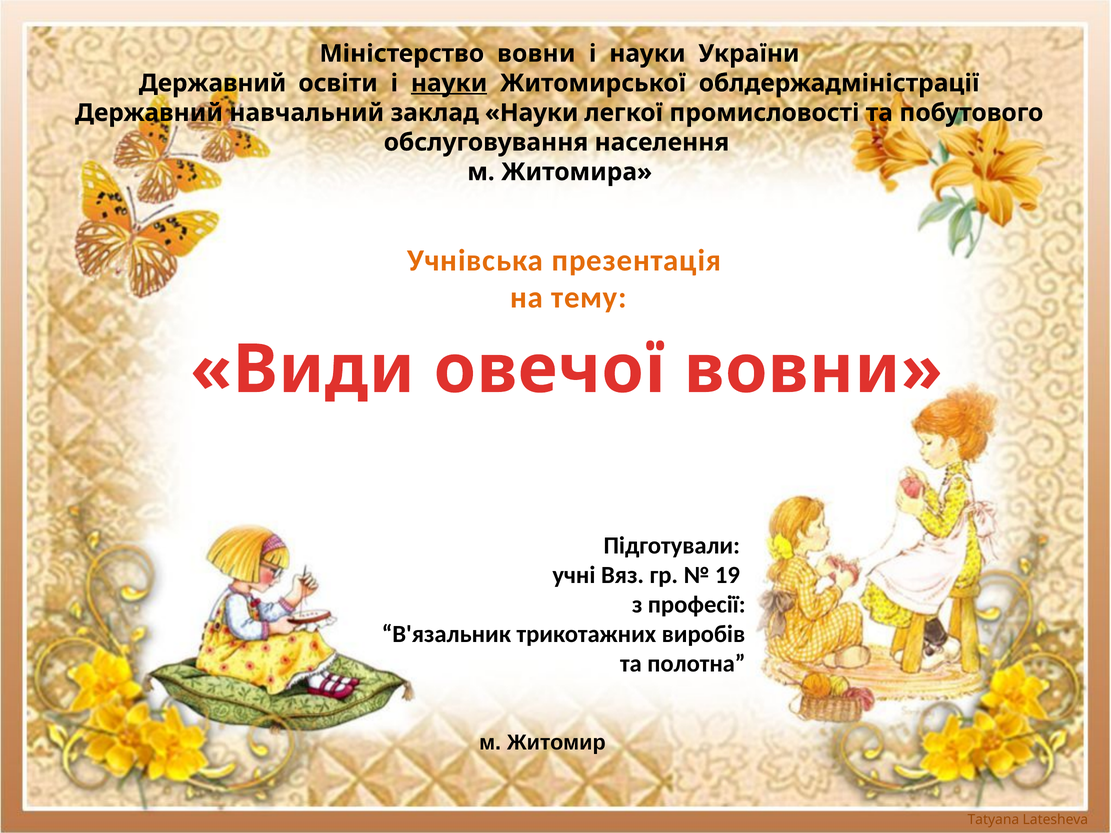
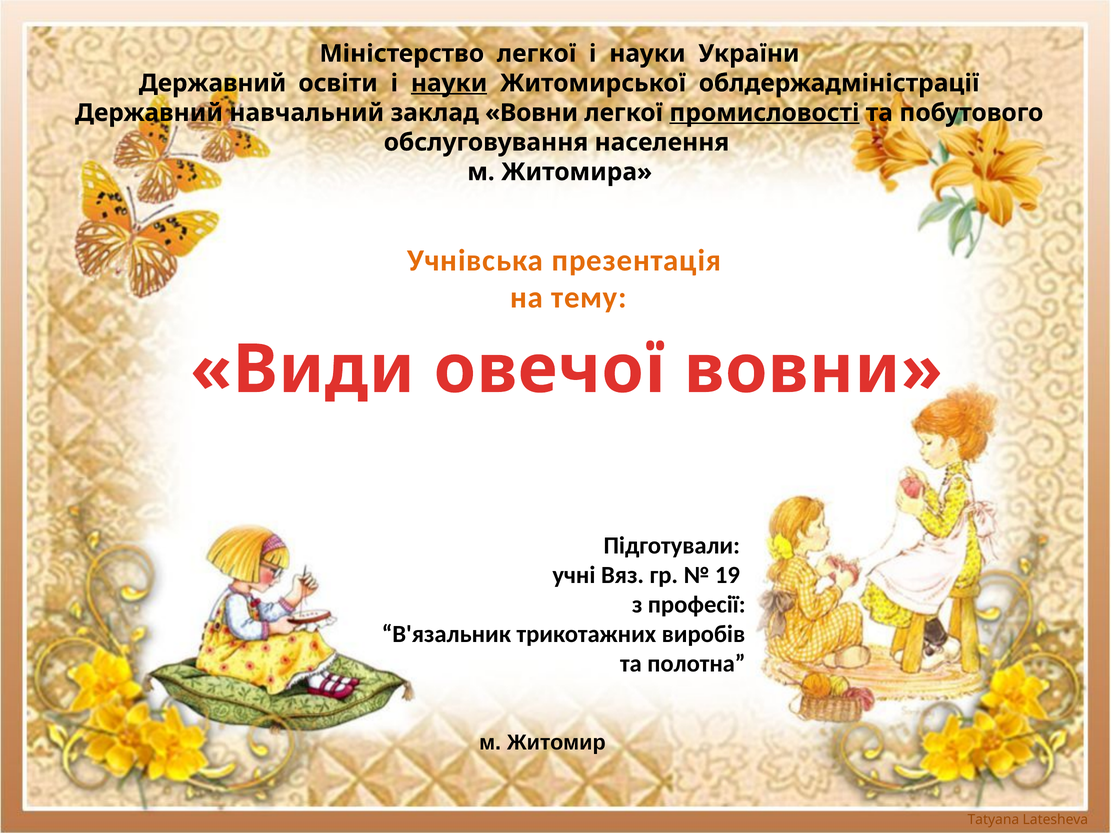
Міністерство вовни: вовни -> легкої
заклад Науки: Науки -> Вовни
промисловості underline: none -> present
